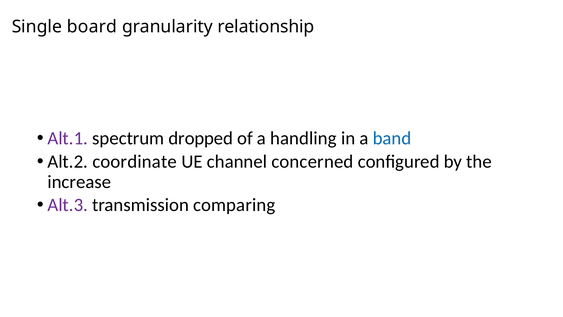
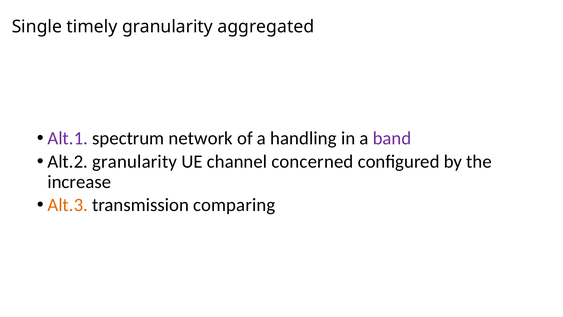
board: board -> timely
relationship: relationship -> aggregated
dropped: dropped -> network
band colour: blue -> purple
Alt.2 coordinate: coordinate -> granularity
Alt.3 colour: purple -> orange
